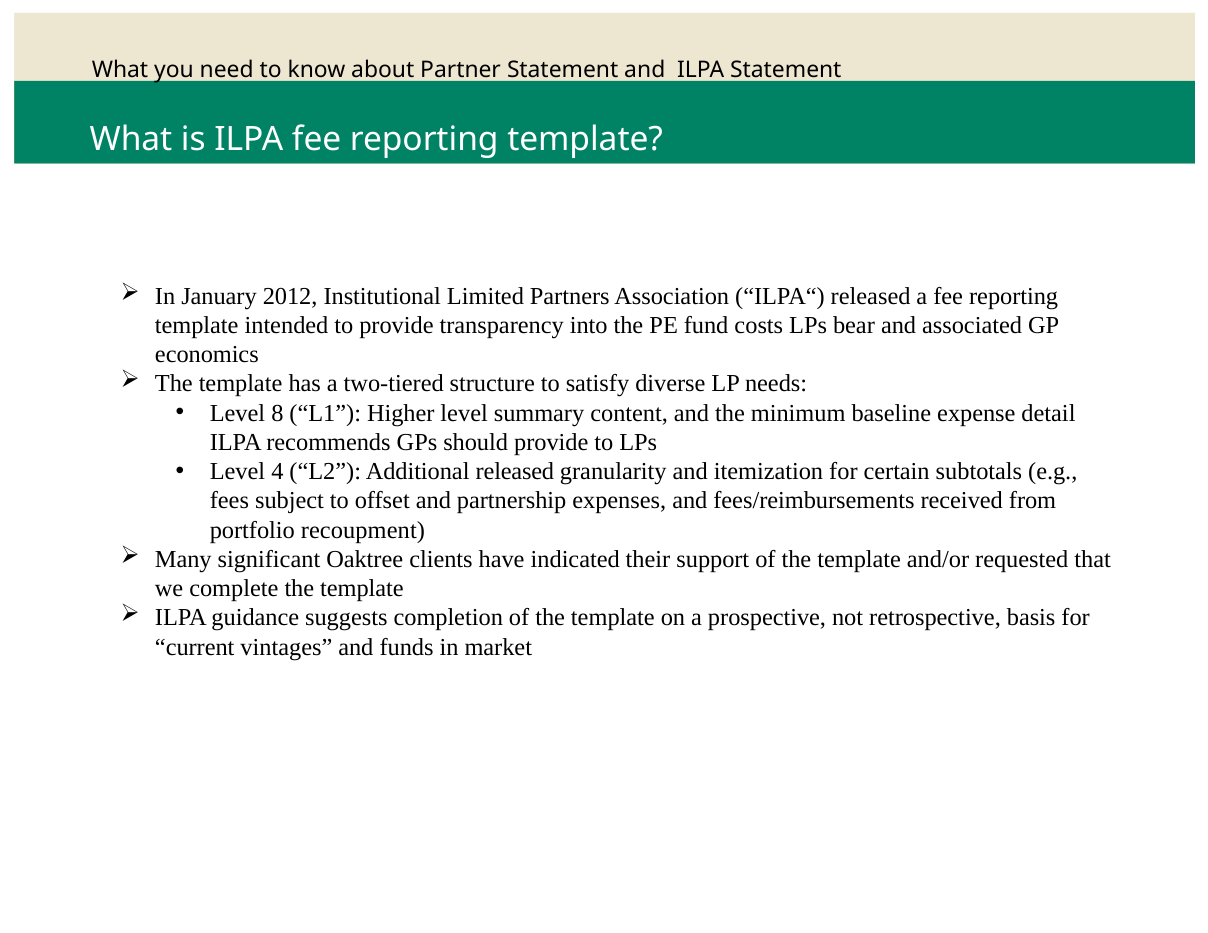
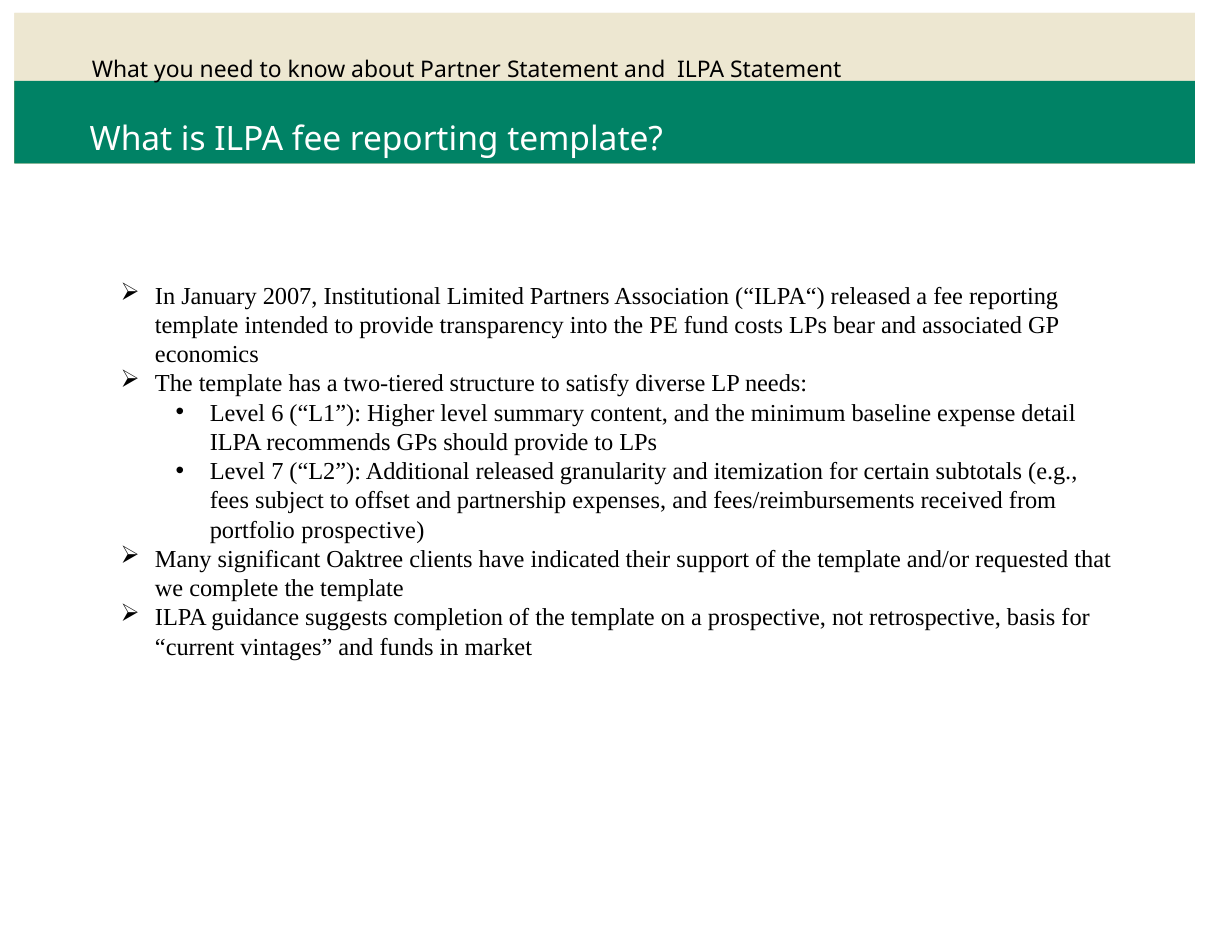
2012: 2012 -> 2007
8: 8 -> 6
4: 4 -> 7
portfolio recoupment: recoupment -> prospective
